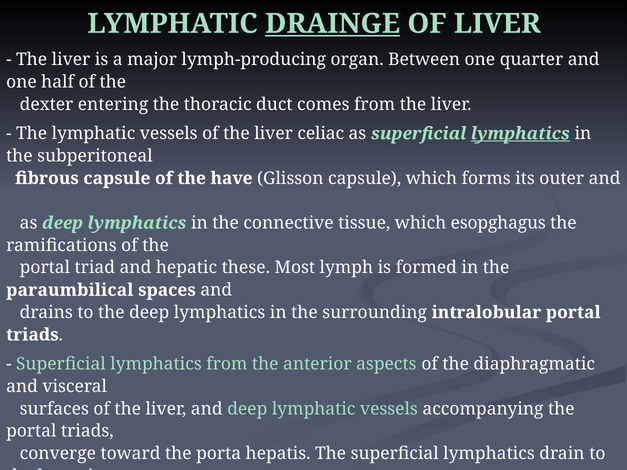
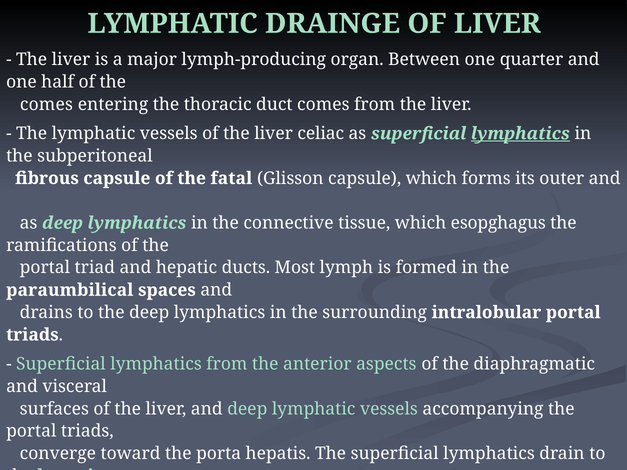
DRAINGE underline: present -> none
dexter at (46, 104): dexter -> comes
have: have -> fatal
hepatic these: these -> ducts
